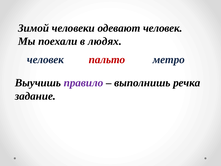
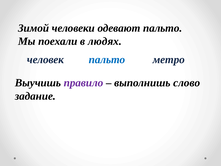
одевают человек: человек -> пальто
пальто at (107, 60) colour: red -> blue
речка: речка -> слово
